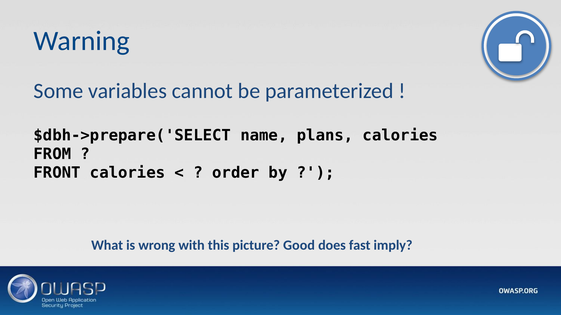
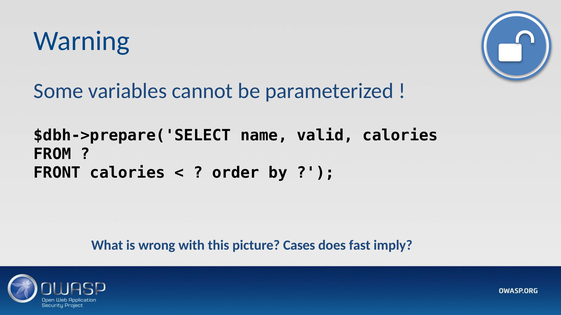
plans: plans -> valid
Good: Good -> Cases
